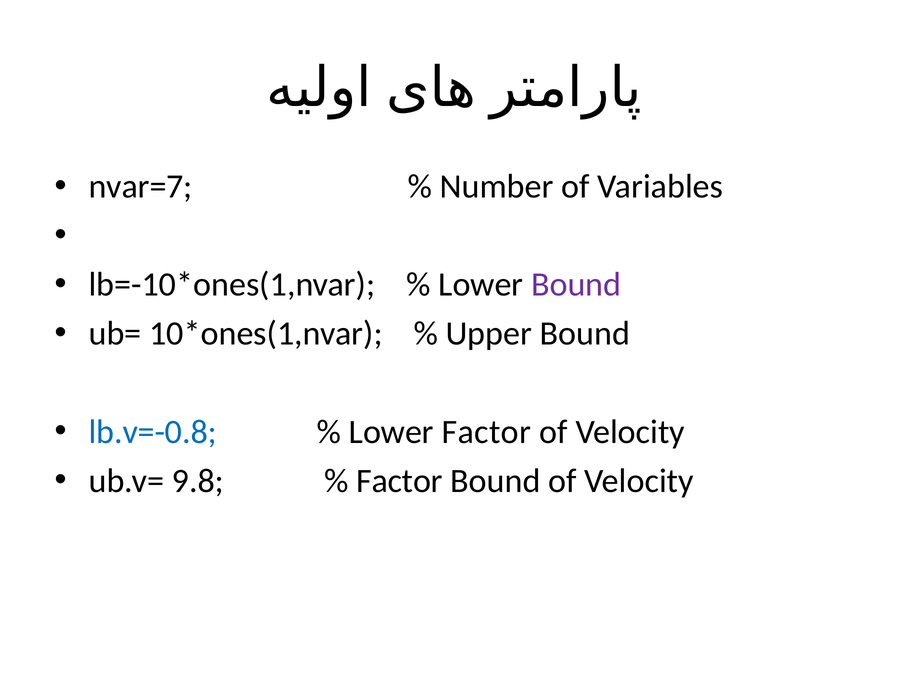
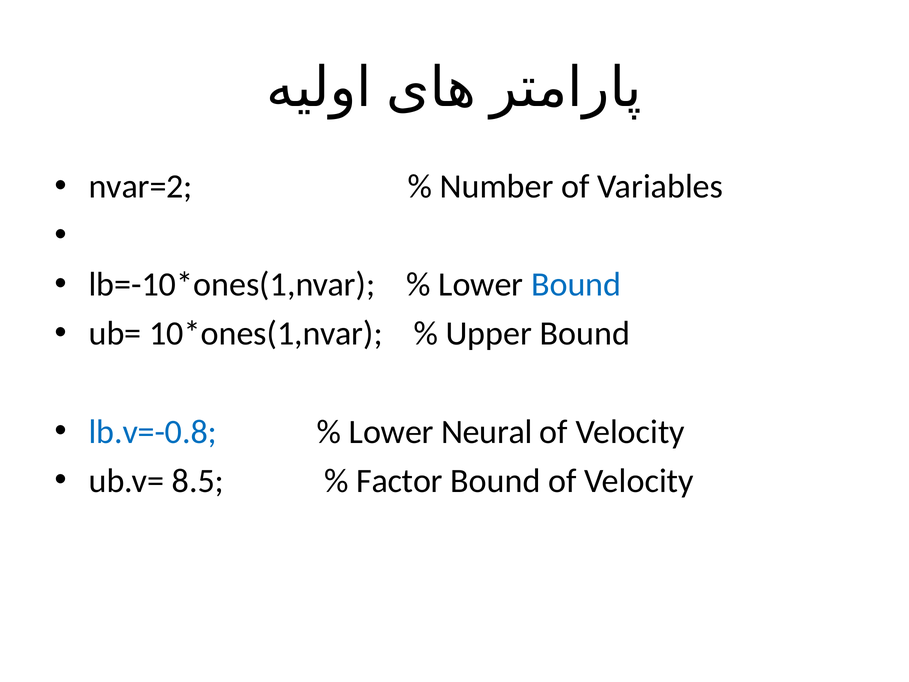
nvar=7: nvar=7 -> nvar=2
Bound at (576, 285) colour: purple -> blue
Lower Factor: Factor -> Neural
9.8: 9.8 -> 8.5
